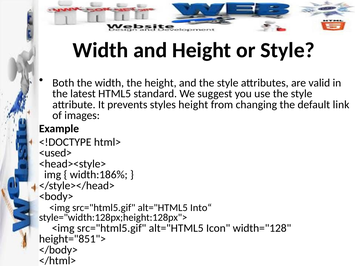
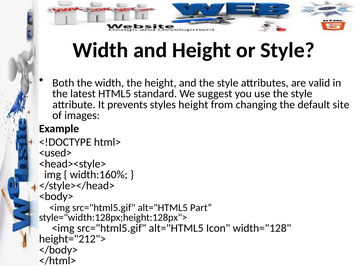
link: link -> site
width:186%: width:186% -> width:160%
Into“: Into“ -> Part“
height="851">: height="851"> -> height="212">
